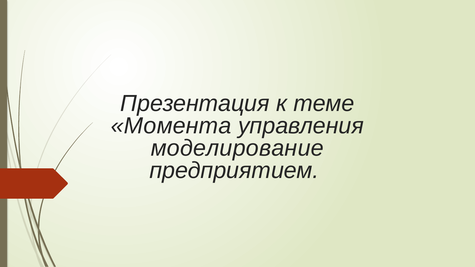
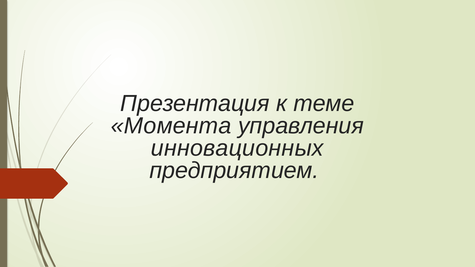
моделирование: моделирование -> инновационных
